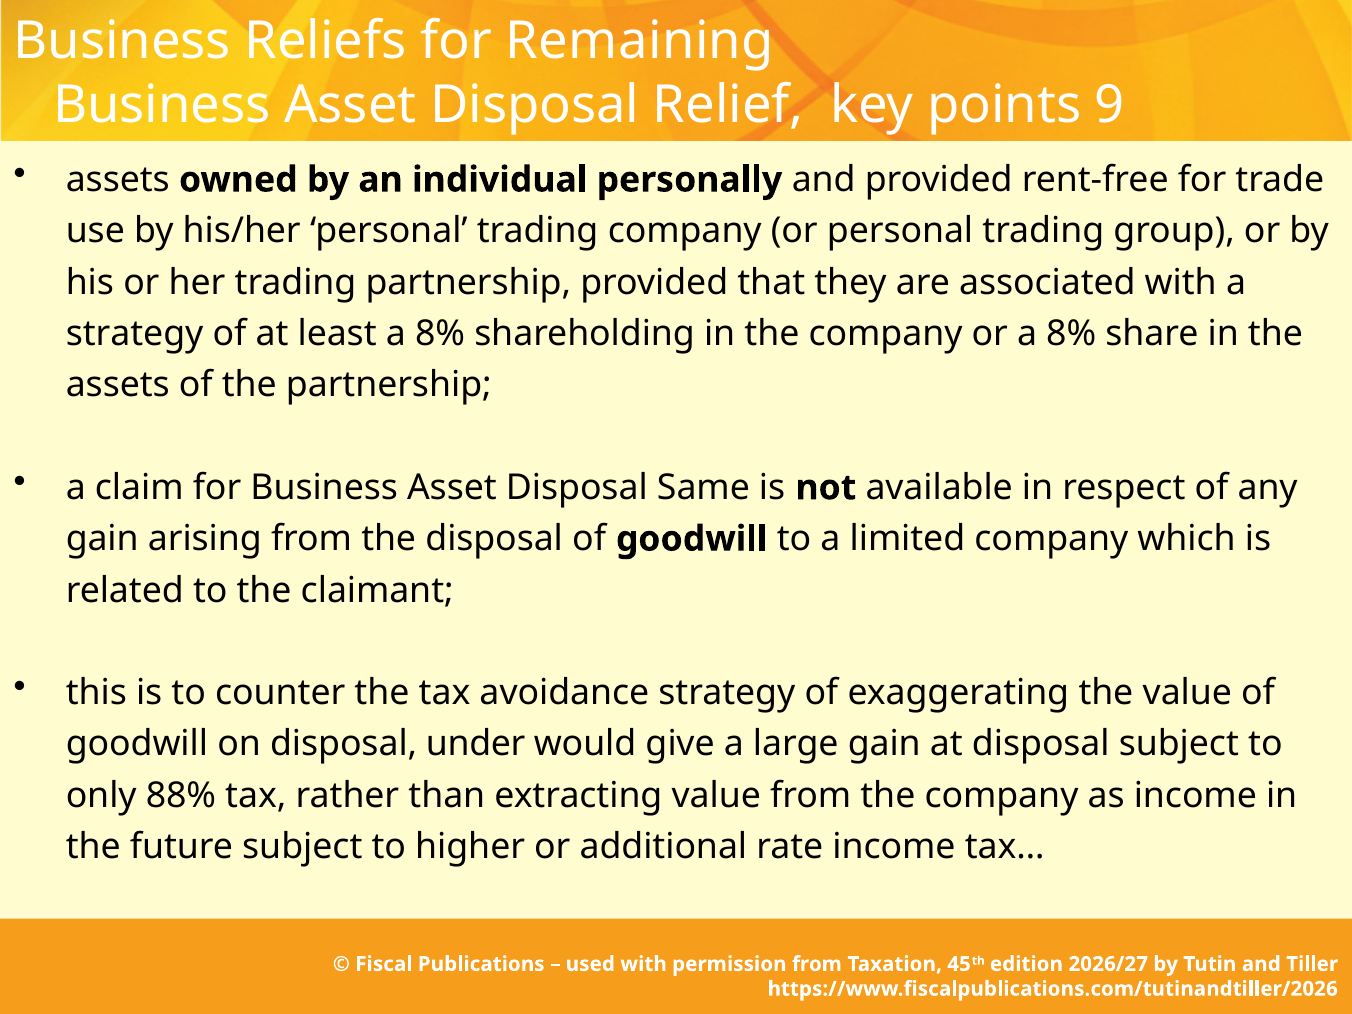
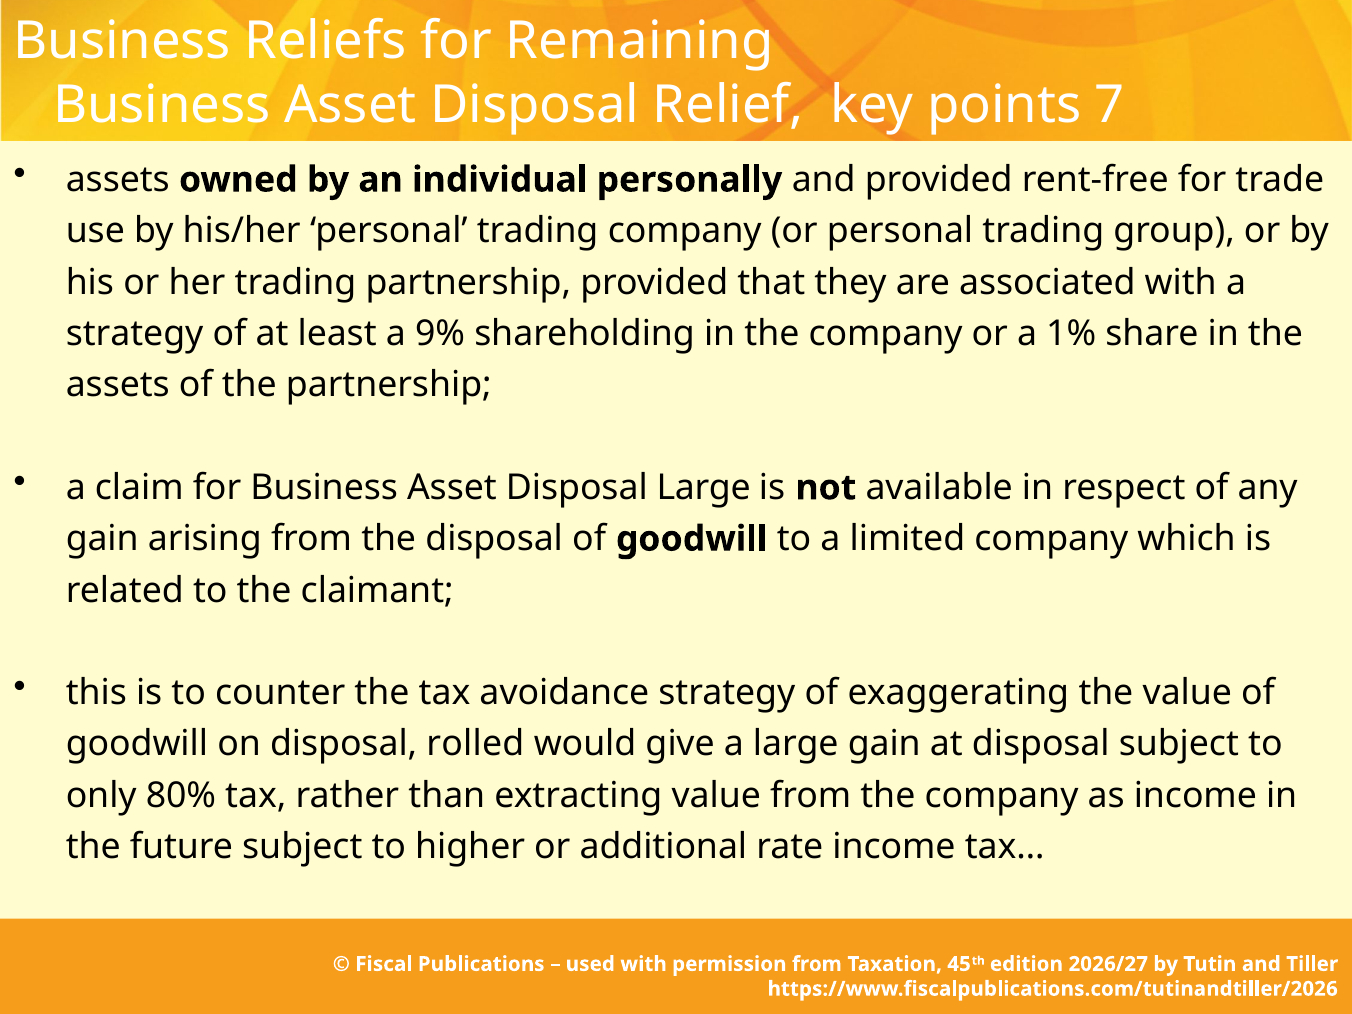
9: 9 -> 7
least a 8%: 8% -> 9%
or a 8%: 8% -> 1%
Disposal Same: Same -> Large
under: under -> rolled
88%: 88% -> 80%
